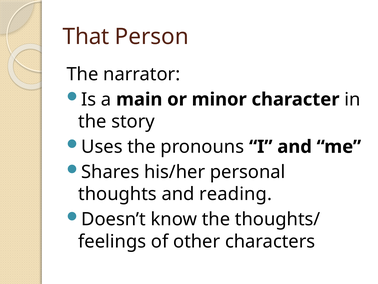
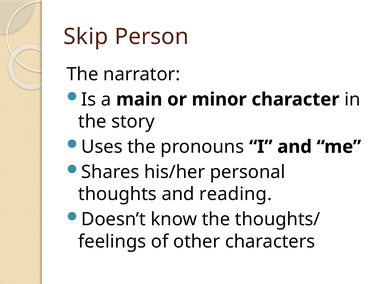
That: That -> Skip
